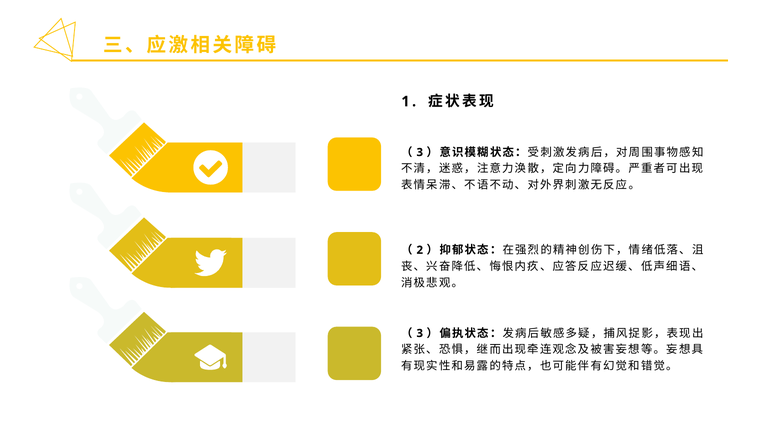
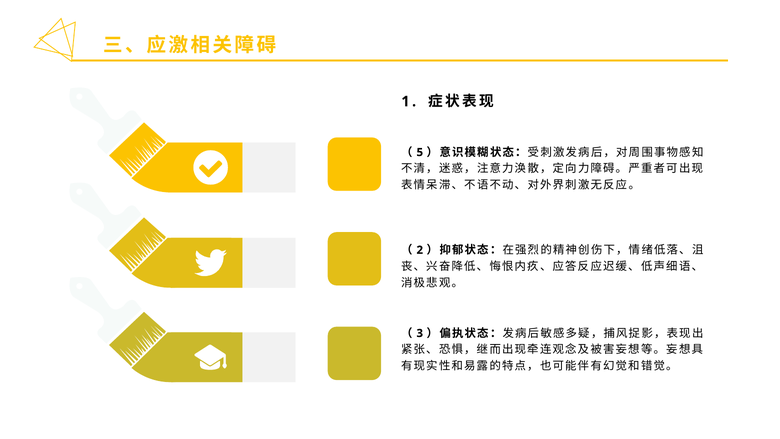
3 at (420, 152): 3 -> 5
